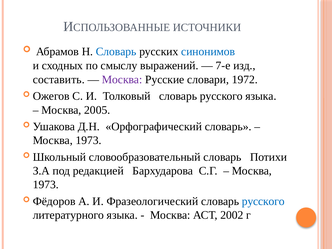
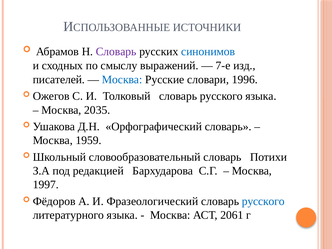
Словарь at (116, 52) colour: blue -> purple
составить: составить -> писателей
Москва at (122, 80) colour: purple -> blue
1972: 1972 -> 1996
2005: 2005 -> 2035
1973 at (89, 140): 1973 -> 1959
1973 at (46, 185): 1973 -> 1997
2002: 2002 -> 2061
